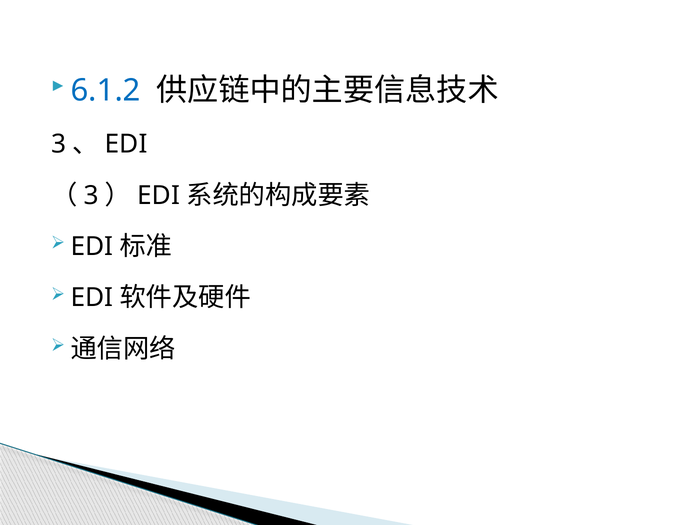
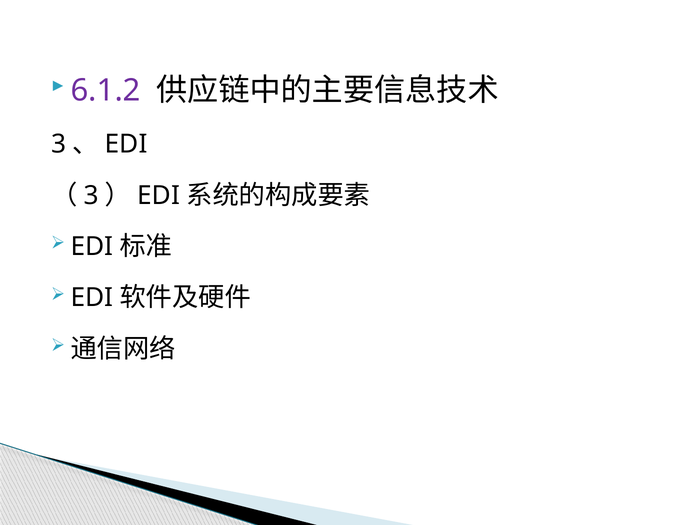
6.1.2 colour: blue -> purple
